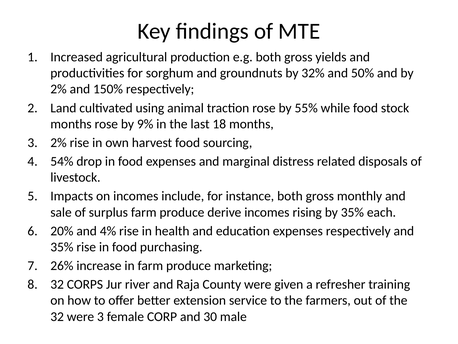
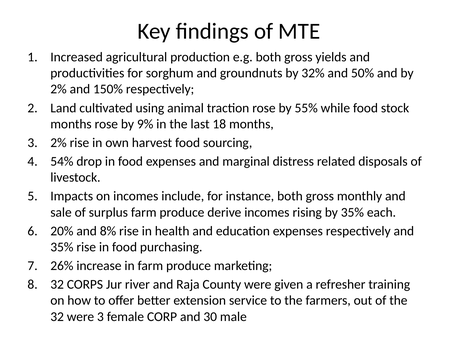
4%: 4% -> 8%
